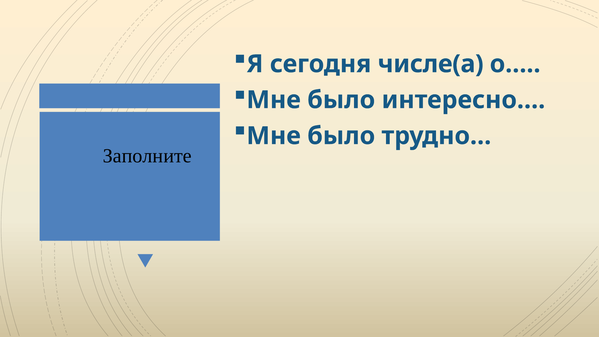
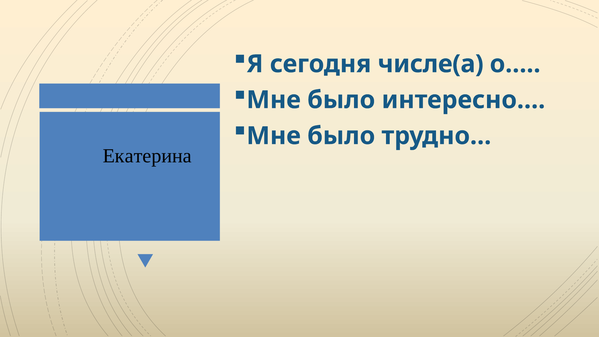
Заполните: Заполните -> Екатерина
